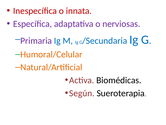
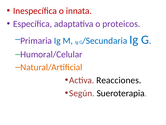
nerviosas: nerviosas -> proteicos
Humoral/Celular colour: orange -> purple
Biomédicas: Biomédicas -> Reacciones
